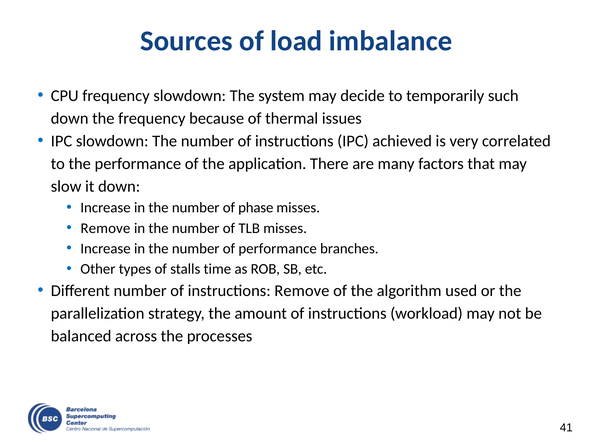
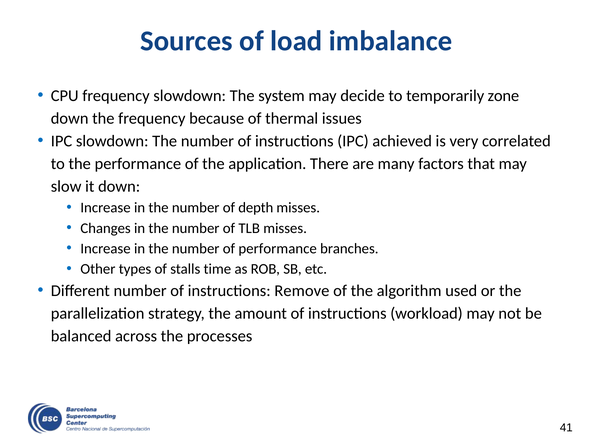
such: such -> zone
phase: phase -> depth
Remove at (105, 228): Remove -> Changes
